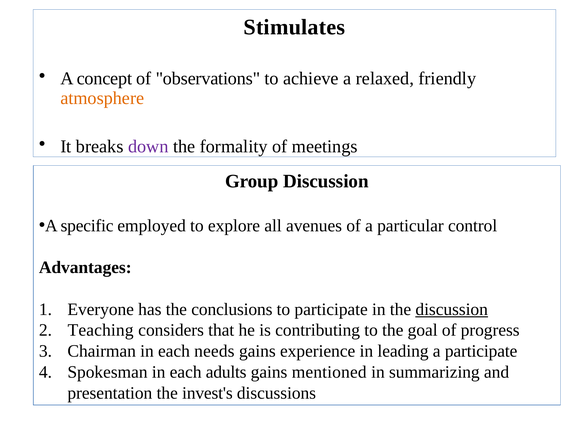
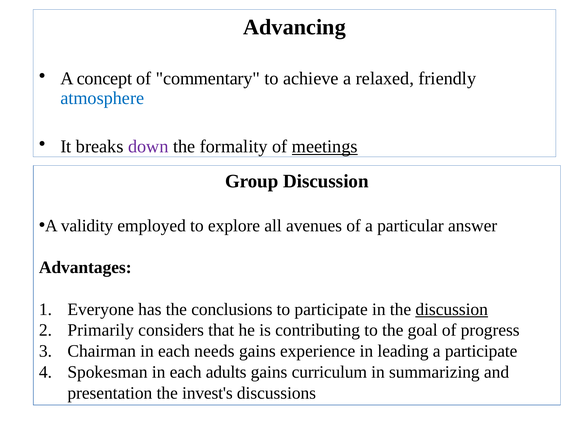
Stimulates: Stimulates -> Advancing
observations: observations -> commentary
atmosphere colour: orange -> blue
meetings underline: none -> present
specific: specific -> validity
control: control -> answer
Teaching: Teaching -> Primarily
mentioned: mentioned -> curriculum
